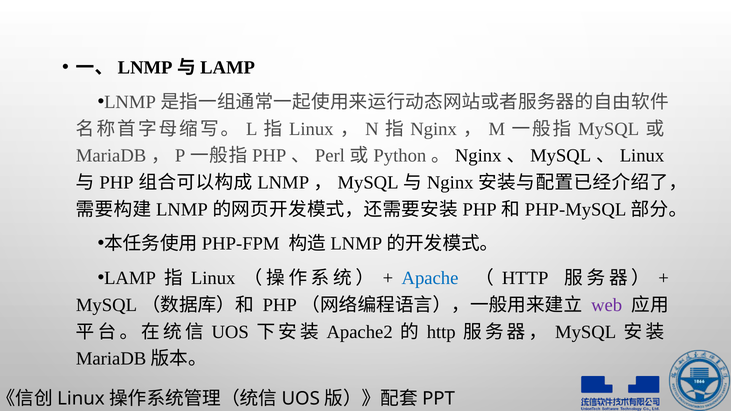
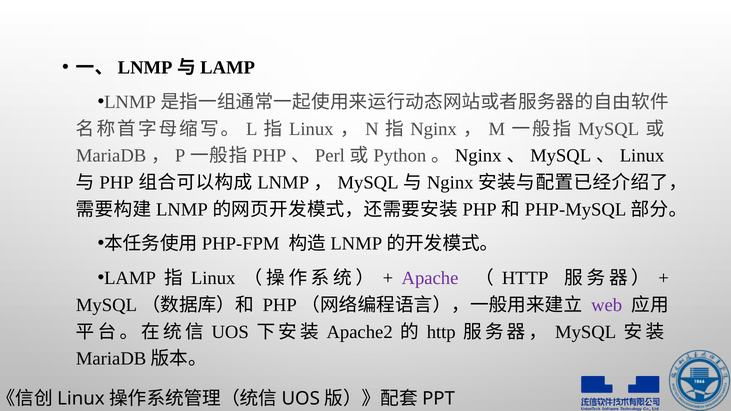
Apache colour: blue -> purple
